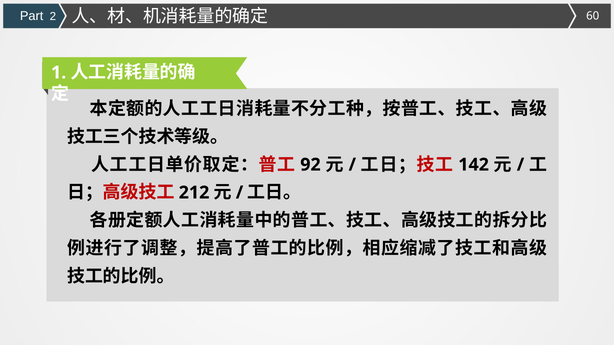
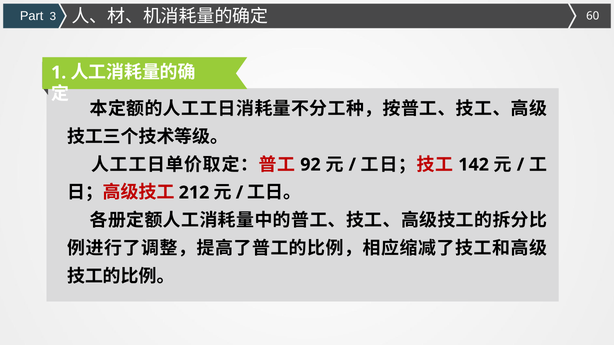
2: 2 -> 3
